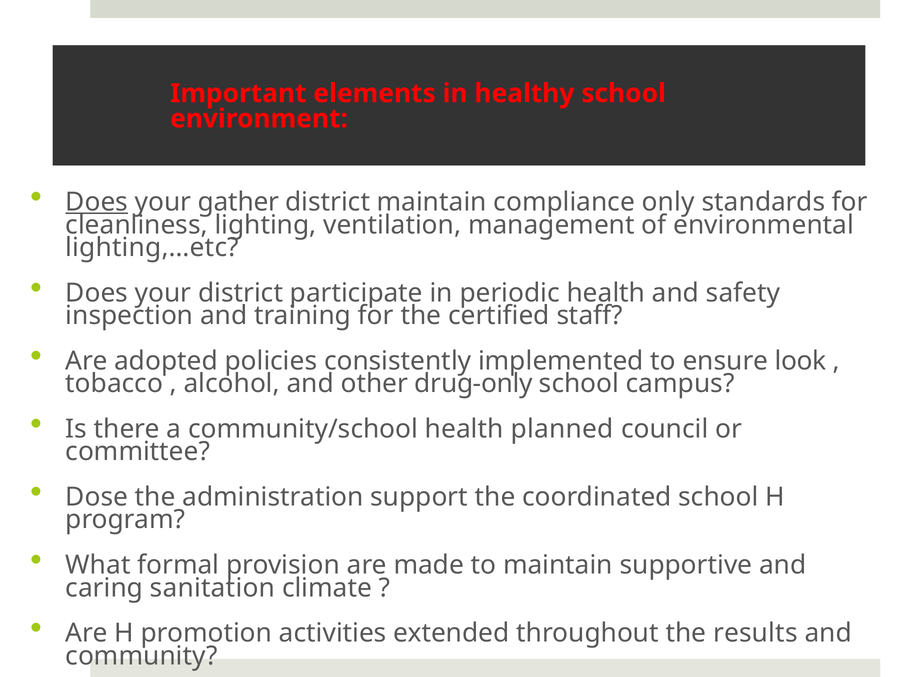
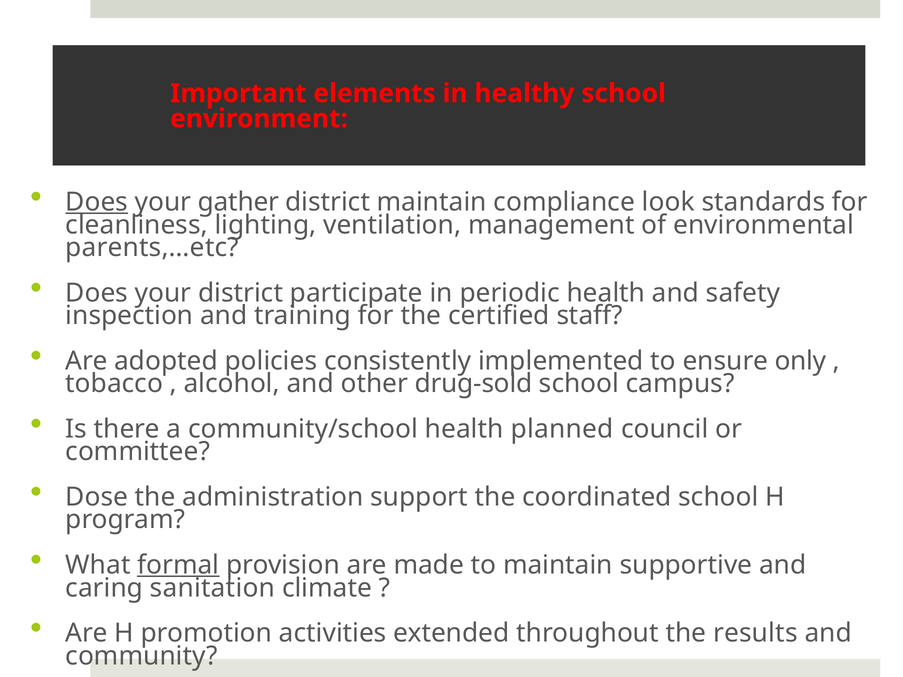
only: only -> look
lighting,…etc: lighting,…etc -> parents,…etc
look: look -> only
drug-only: drug-only -> drug-sold
formal underline: none -> present
